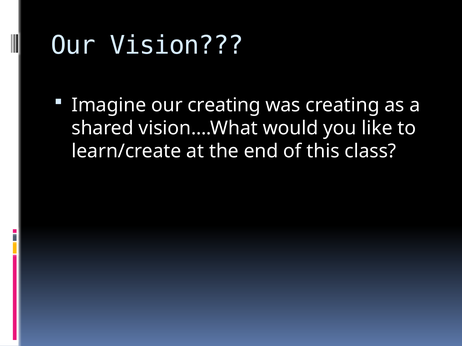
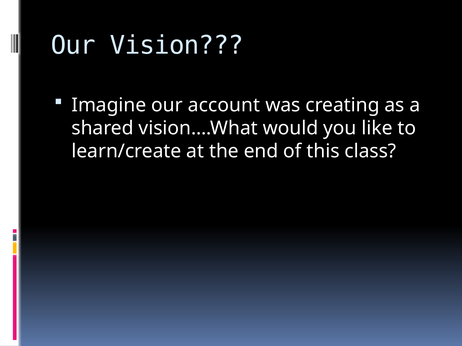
our creating: creating -> account
